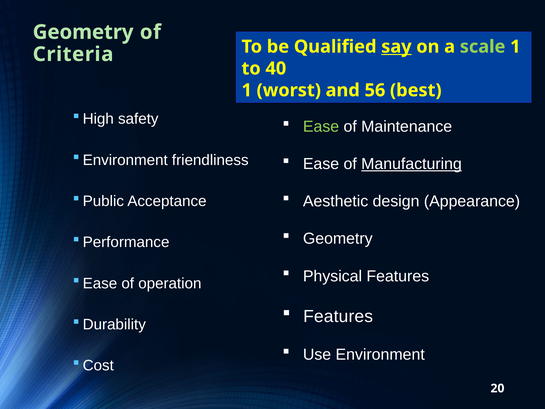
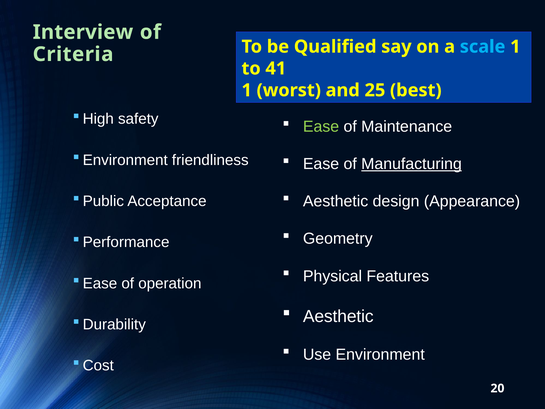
Geometry at (83, 32): Geometry -> Interview
say underline: present -> none
scale colour: light green -> light blue
40: 40 -> 41
56: 56 -> 25
Features at (338, 316): Features -> Aesthetic
